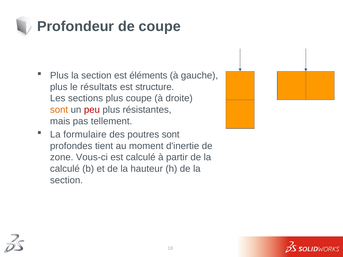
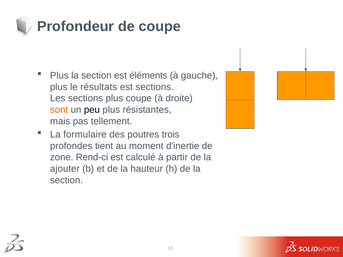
est structure: structure -> sections
peu colour: red -> black
poutres sont: sont -> trois
Vous-ci: Vous-ci -> Rend-ci
calculé at (65, 169): calculé -> ajouter
